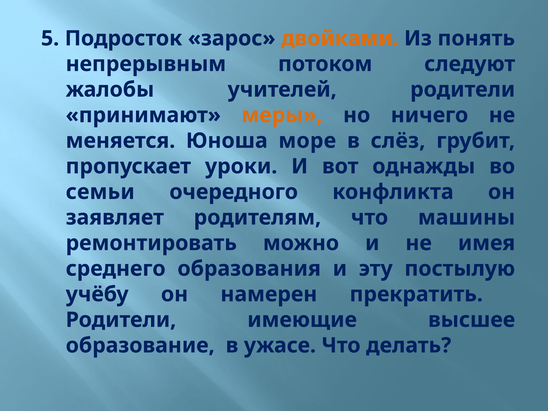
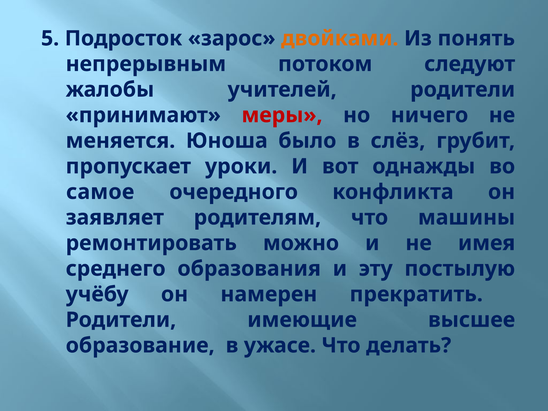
меры colour: orange -> red
море: море -> было
семьи: семьи -> самое
